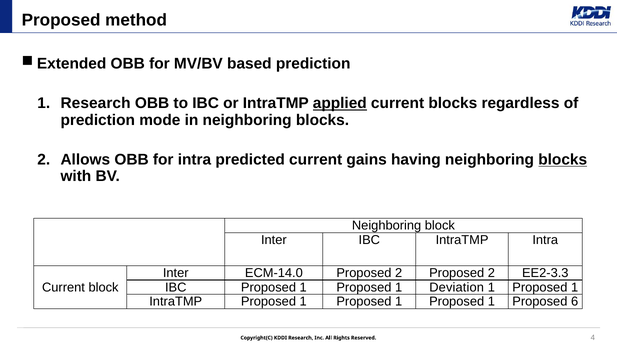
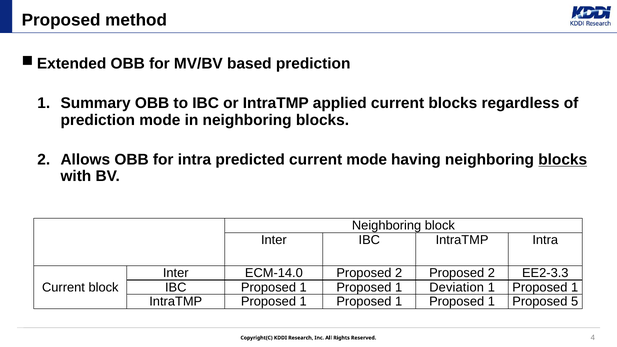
1 Research: Research -> Summary
applied underline: present -> none
current gains: gains -> mode
6: 6 -> 5
